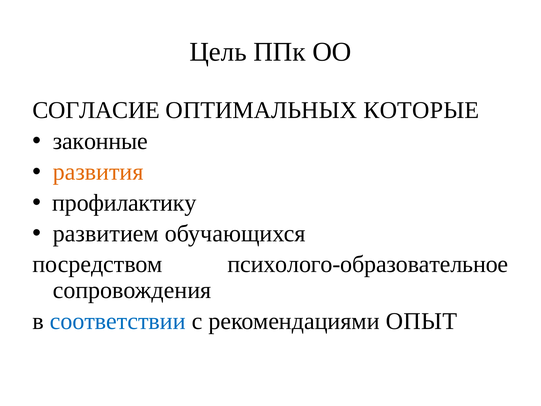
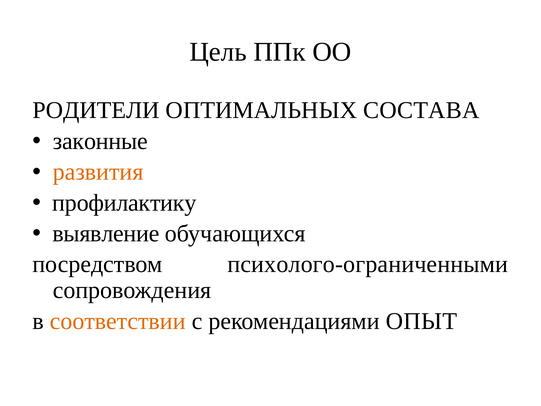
СОГЛАСИЕ: СОГЛАСИЕ -> РОДИТЕЛИ
КОТОРЫЕ: КОТОРЫЕ -> СОСТАВА
развитием: развитием -> выявление
психолого-образовательное: психолого-образовательное -> психолого-ограниченными
соответствии colour: blue -> orange
